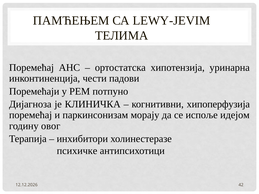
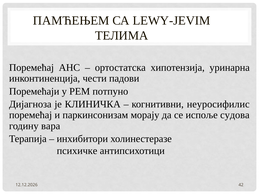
хипоперфузија: хипоперфузија -> неуросифилис
идејом: идејом -> судова
овог: овог -> вара
